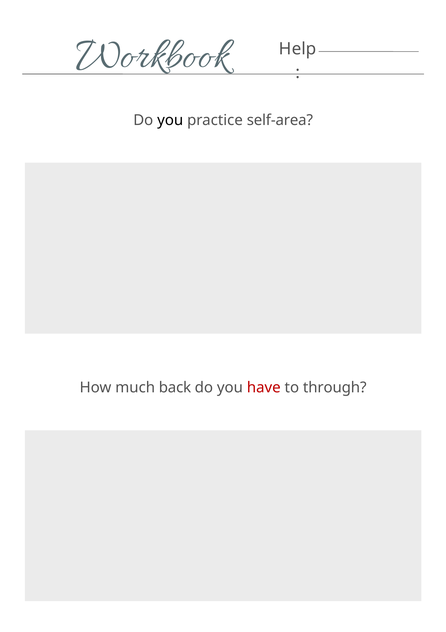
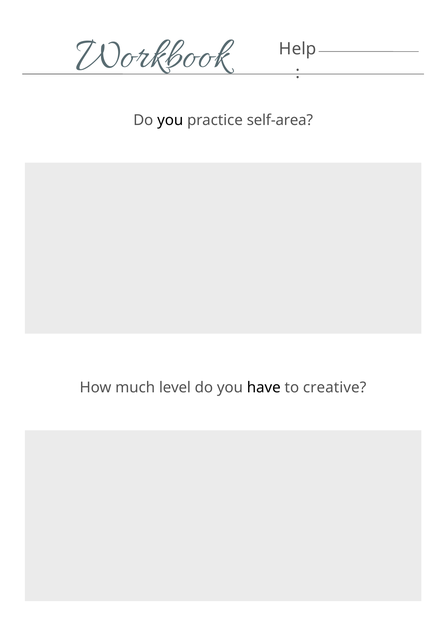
back: back -> level
have colour: red -> black
through: through -> creative
